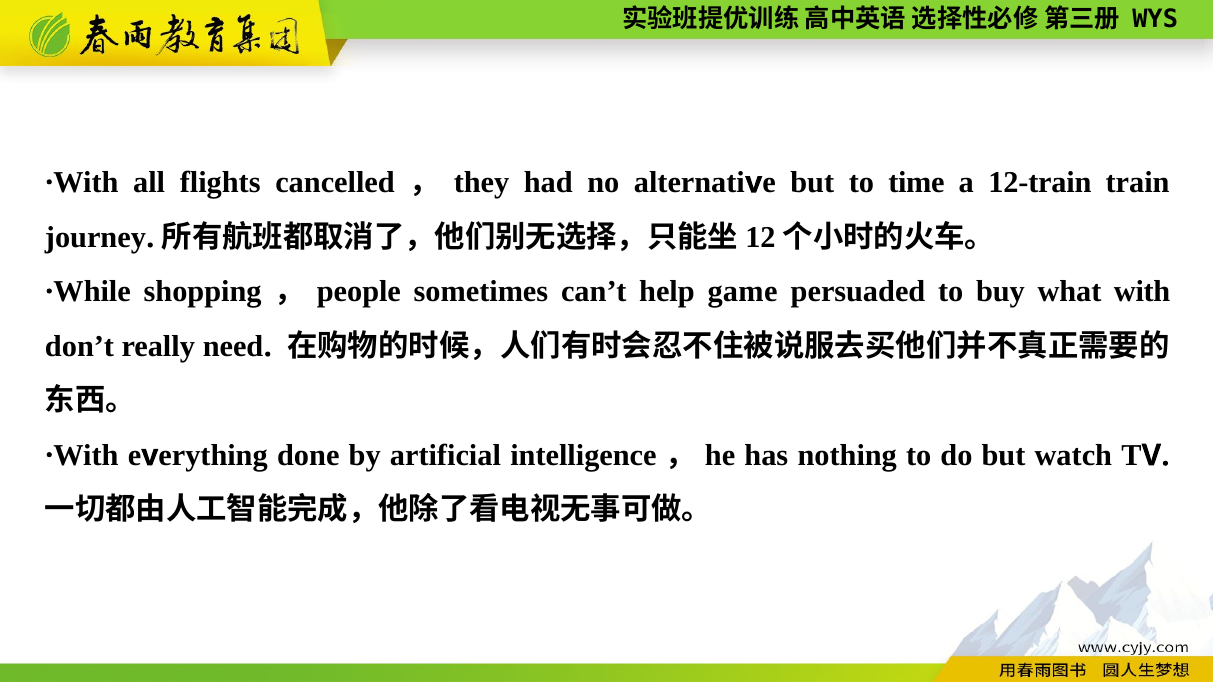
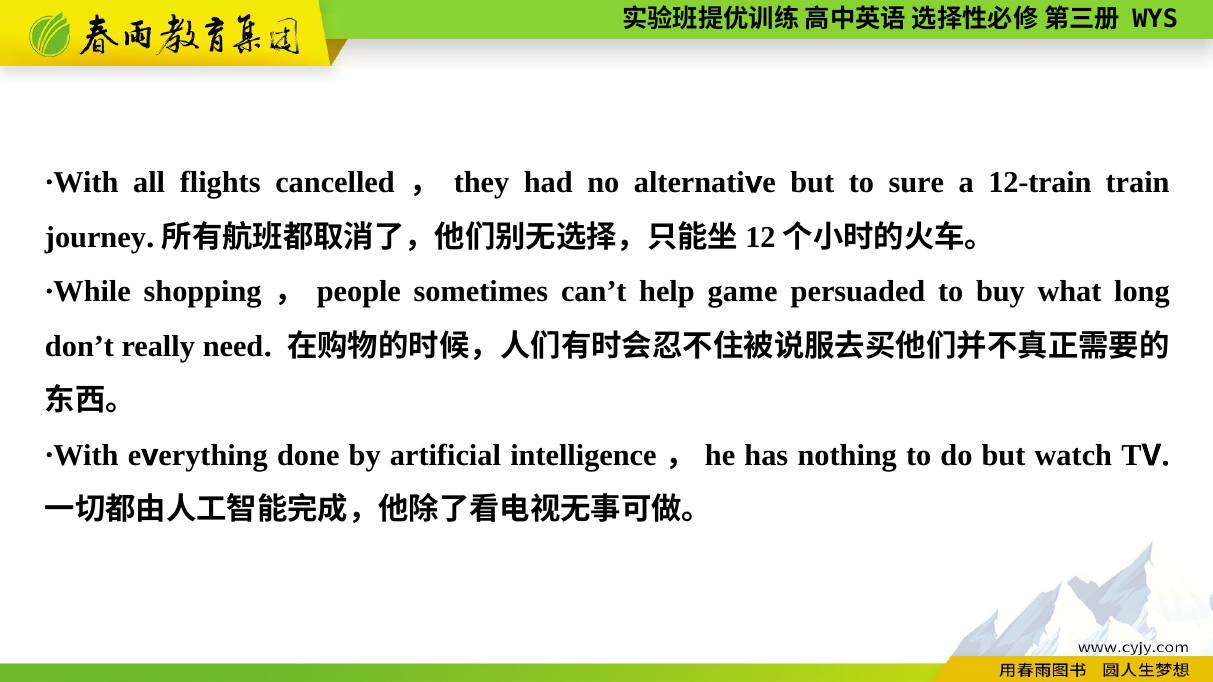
time: time -> sure
what with: with -> long
